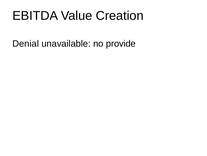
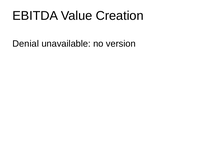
provide: provide -> version
